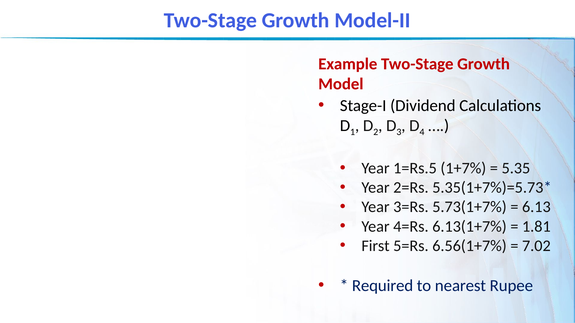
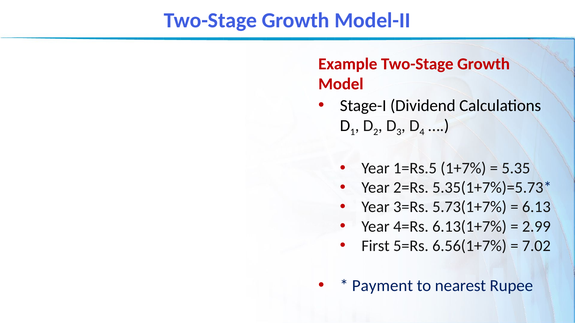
1.81: 1.81 -> 2.99
Required: Required -> Payment
